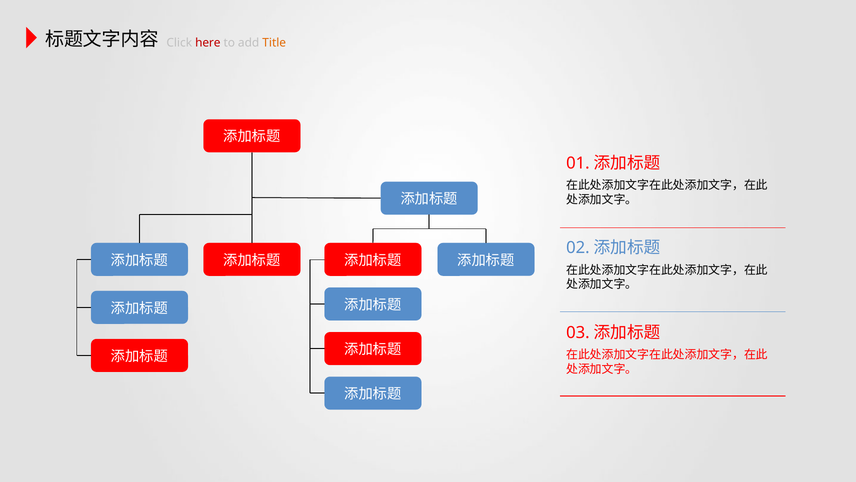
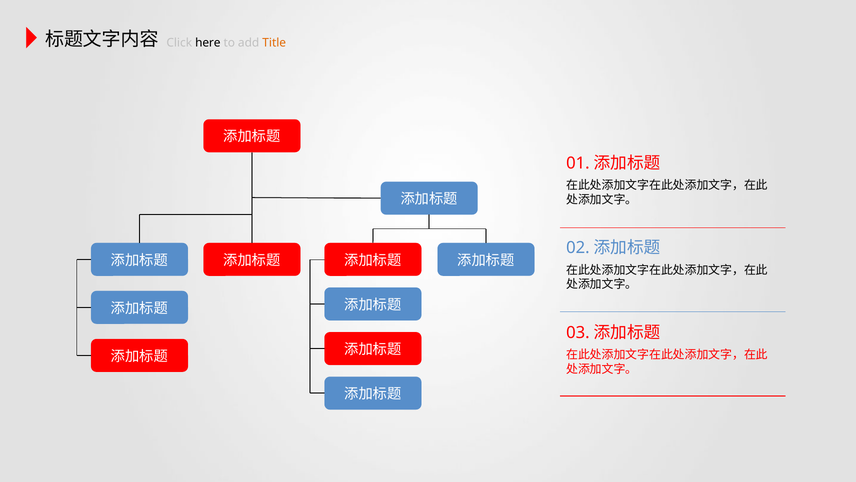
here colour: red -> black
